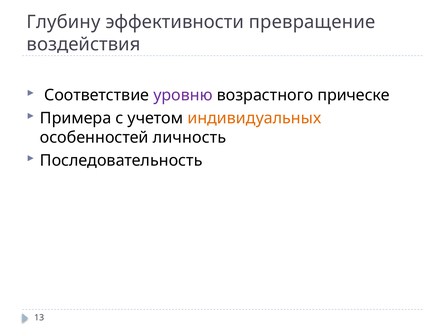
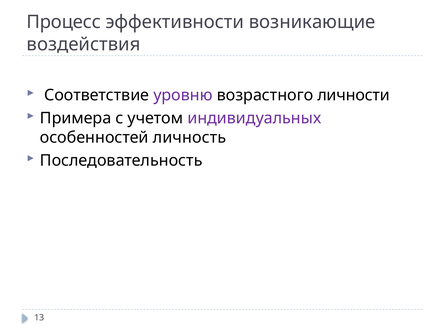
Глубину: Глубину -> Процесс
превращение: превращение -> возникающие
прическе: прическе -> личности
индивидуальных colour: orange -> purple
